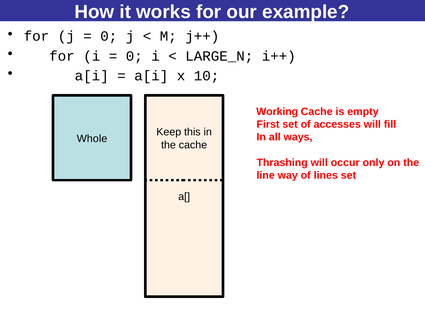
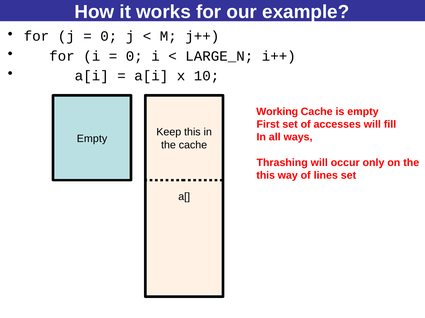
Whole at (92, 139): Whole -> Empty
line at (266, 176): line -> this
